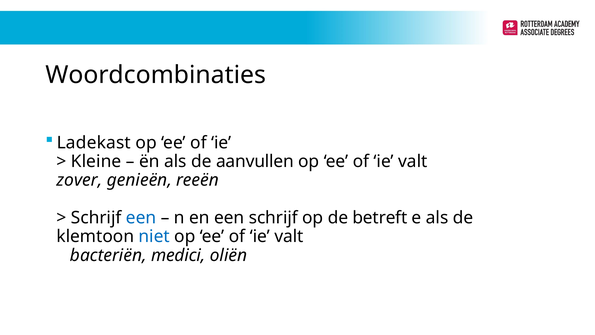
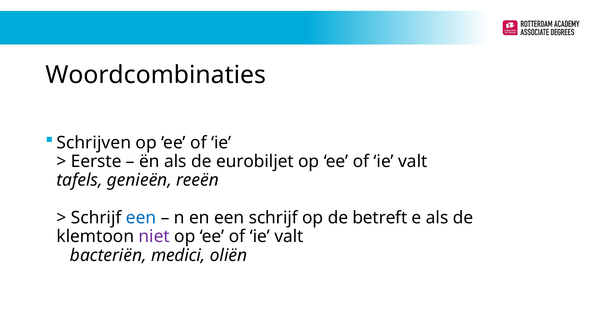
Ladekast: Ladekast -> Schrijven
Kleine: Kleine -> Eerste
aanvullen: aanvullen -> eurobiljet
zover: zover -> tafels
niet colour: blue -> purple
